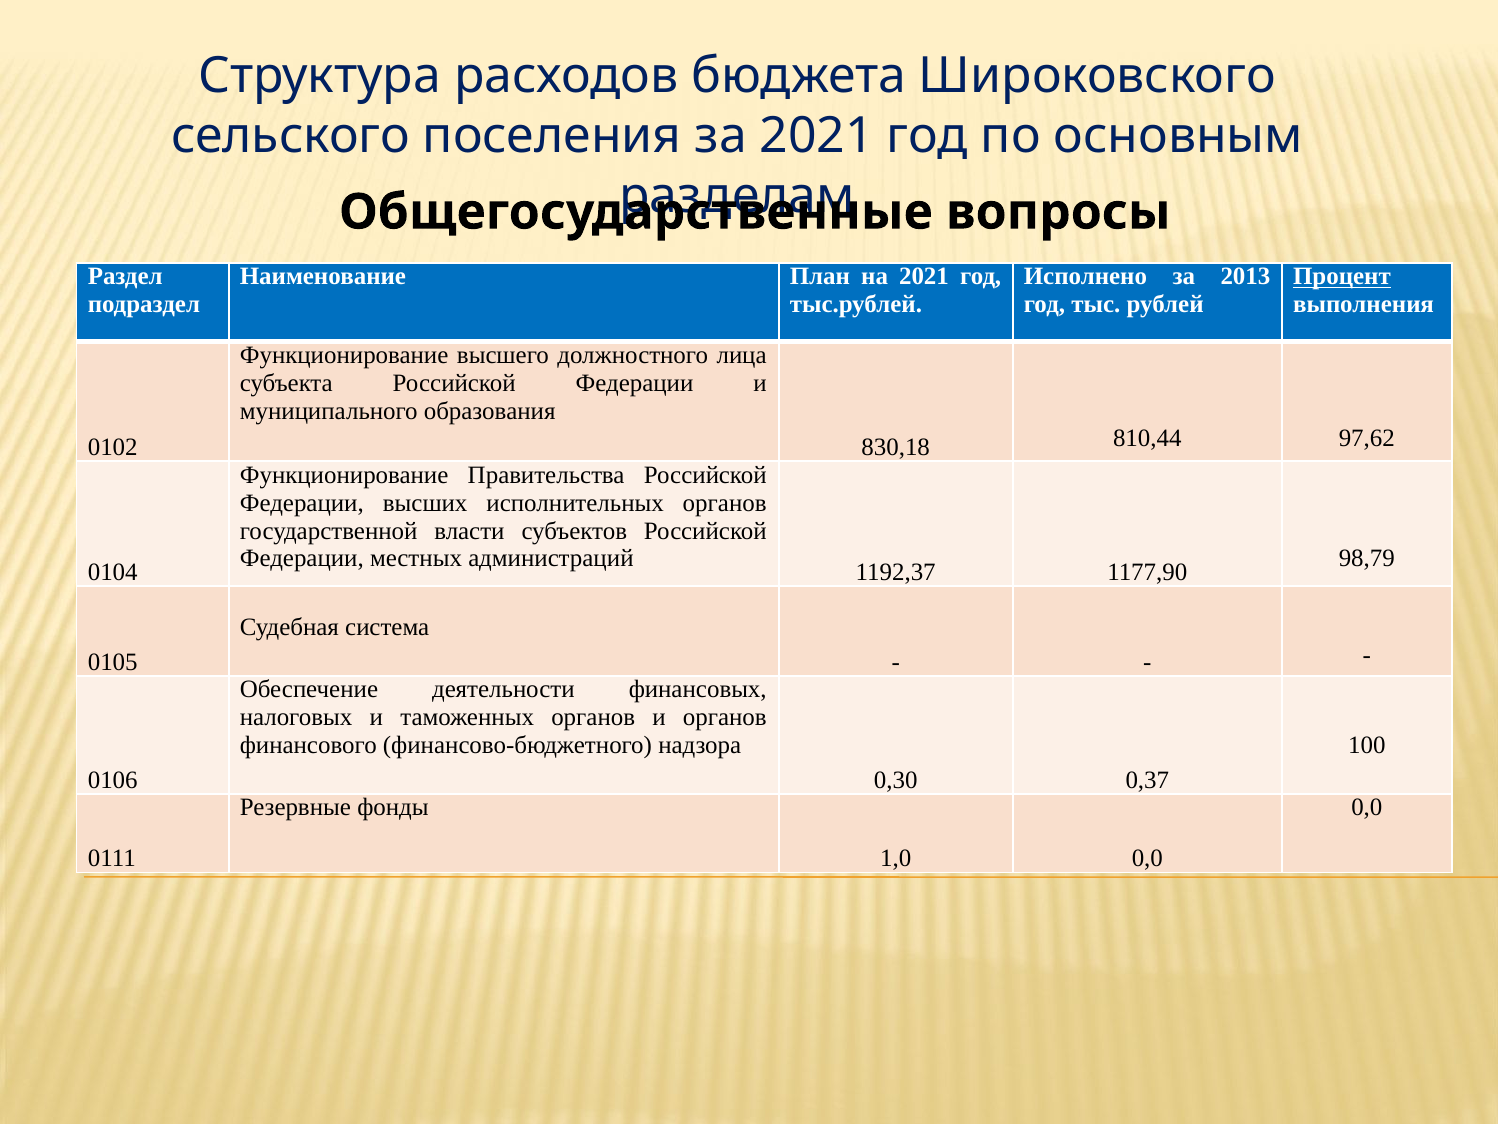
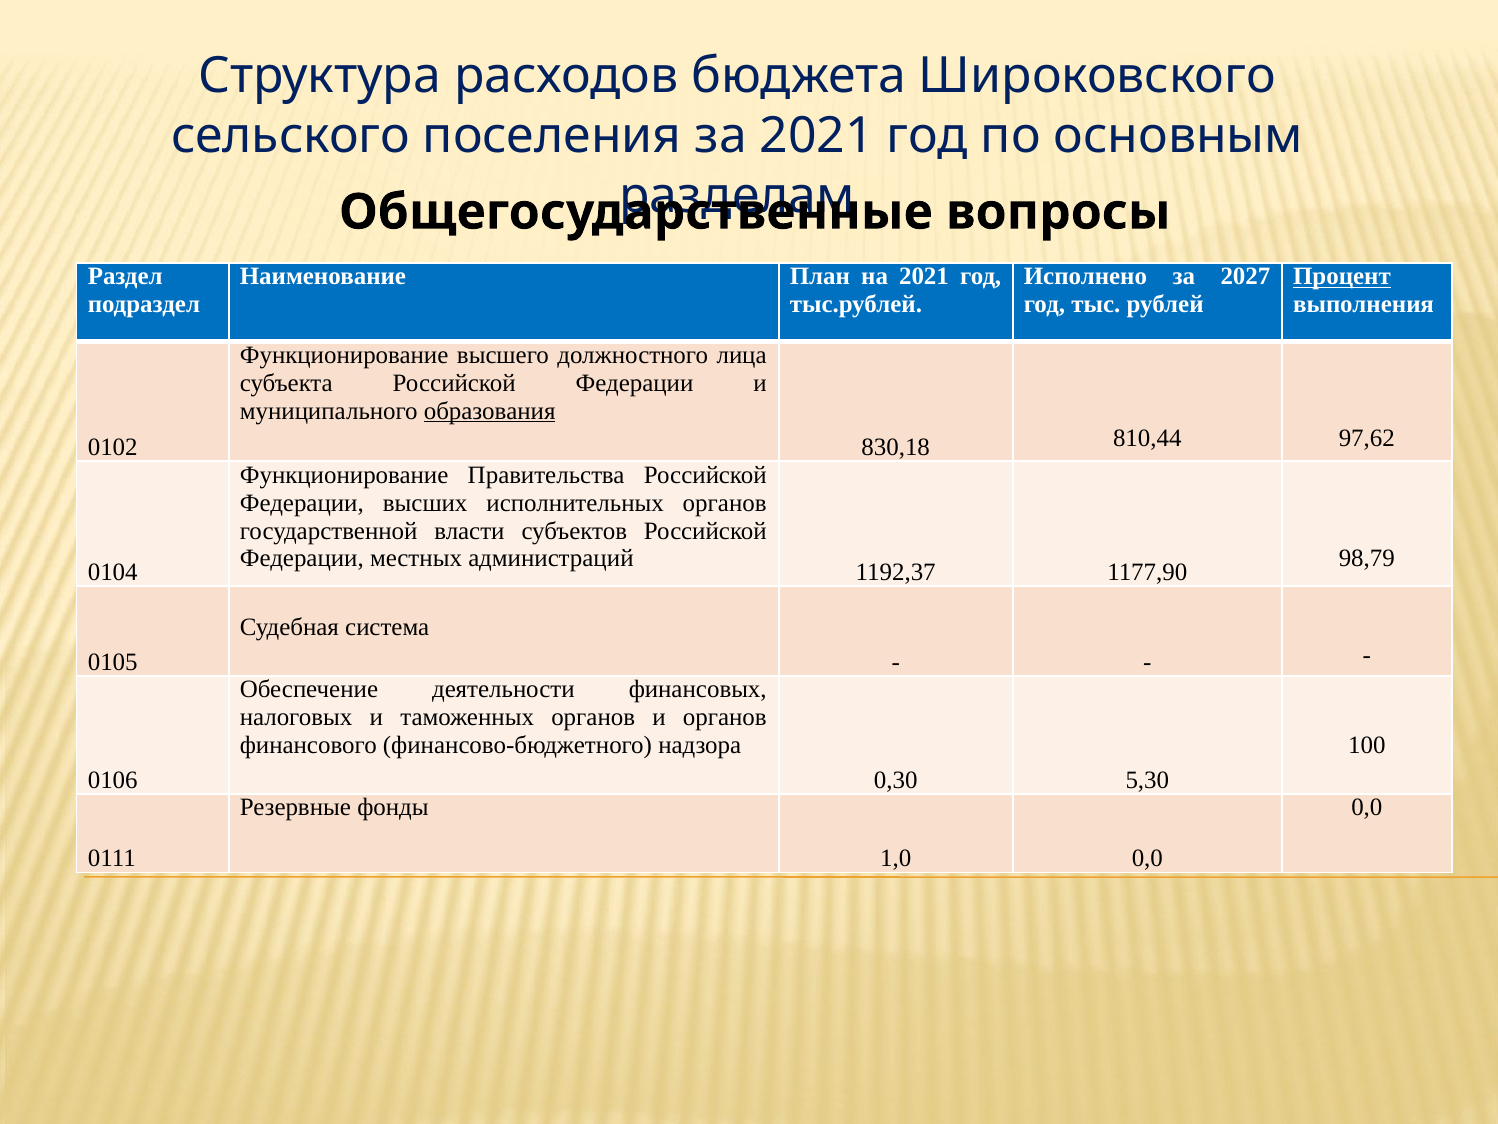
2013: 2013 -> 2027
образования underline: none -> present
0,37: 0,37 -> 5,30
